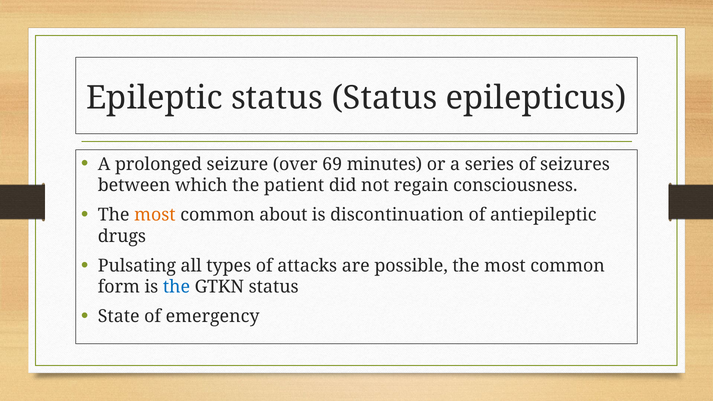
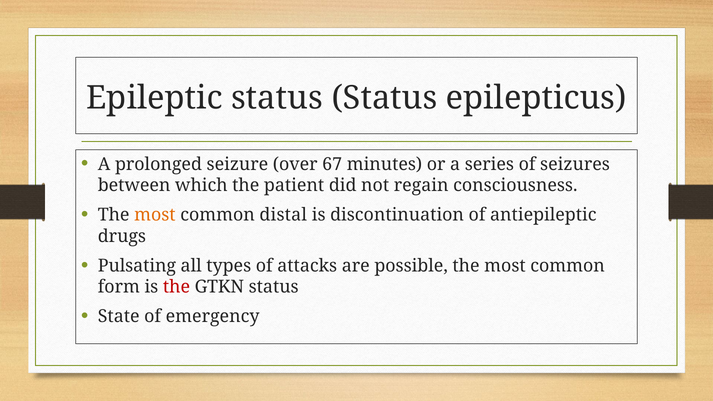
69: 69 -> 67
about: about -> distal
the at (176, 287) colour: blue -> red
